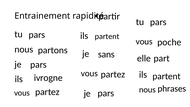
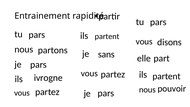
poche: poche -> disons
phrases: phrases -> pouvoir
